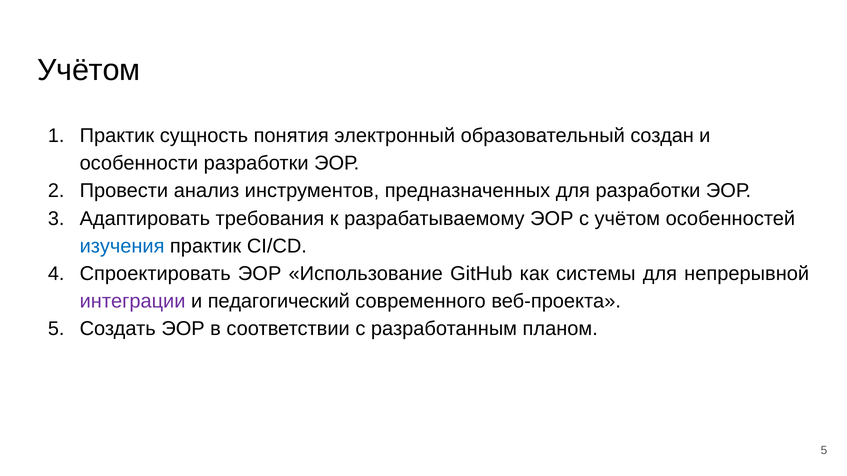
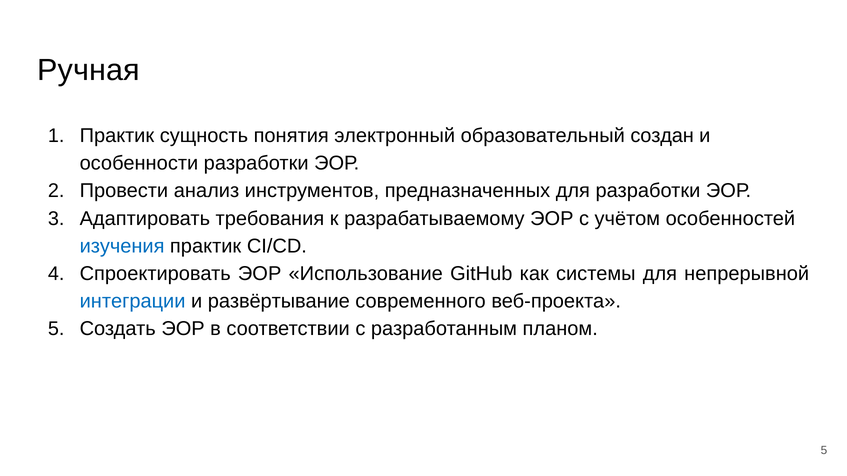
Учётом at (89, 70): Учётом -> Ручная
интеграции colour: purple -> blue
педагогический: педагогический -> развёртывание
